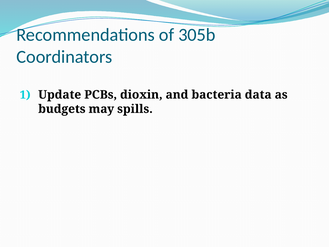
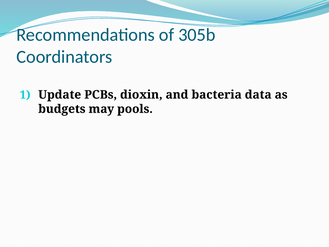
spills: spills -> pools
